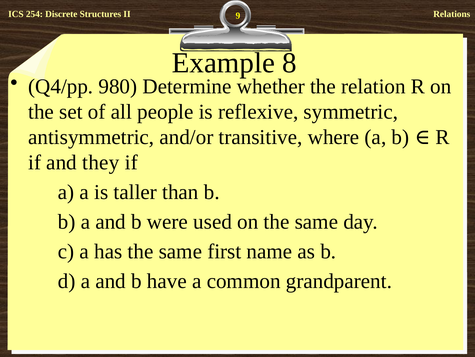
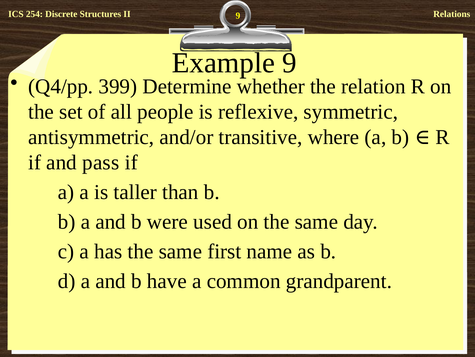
Example 8: 8 -> 9
980: 980 -> 399
they: they -> pass
